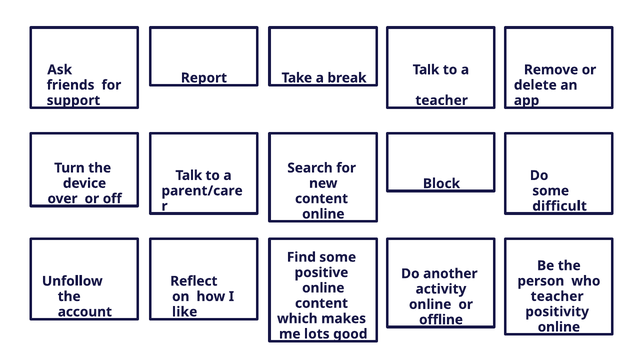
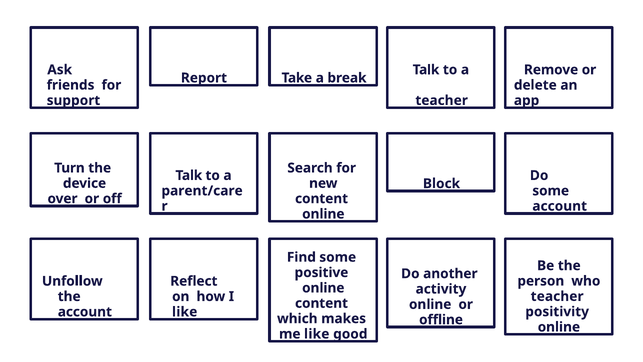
difficult at (560, 206): difficult -> account
me lots: lots -> like
